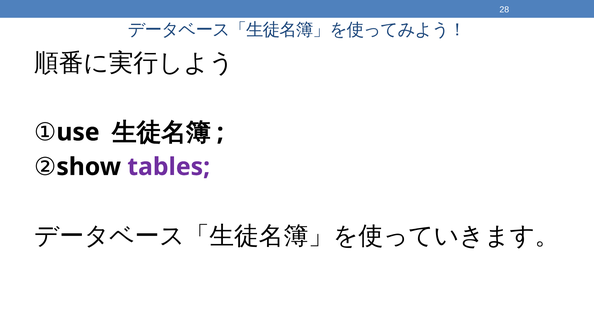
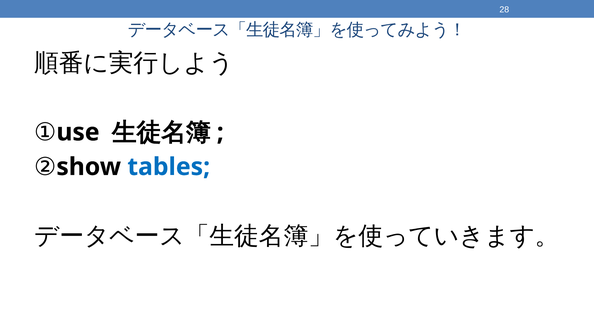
tables colour: purple -> blue
